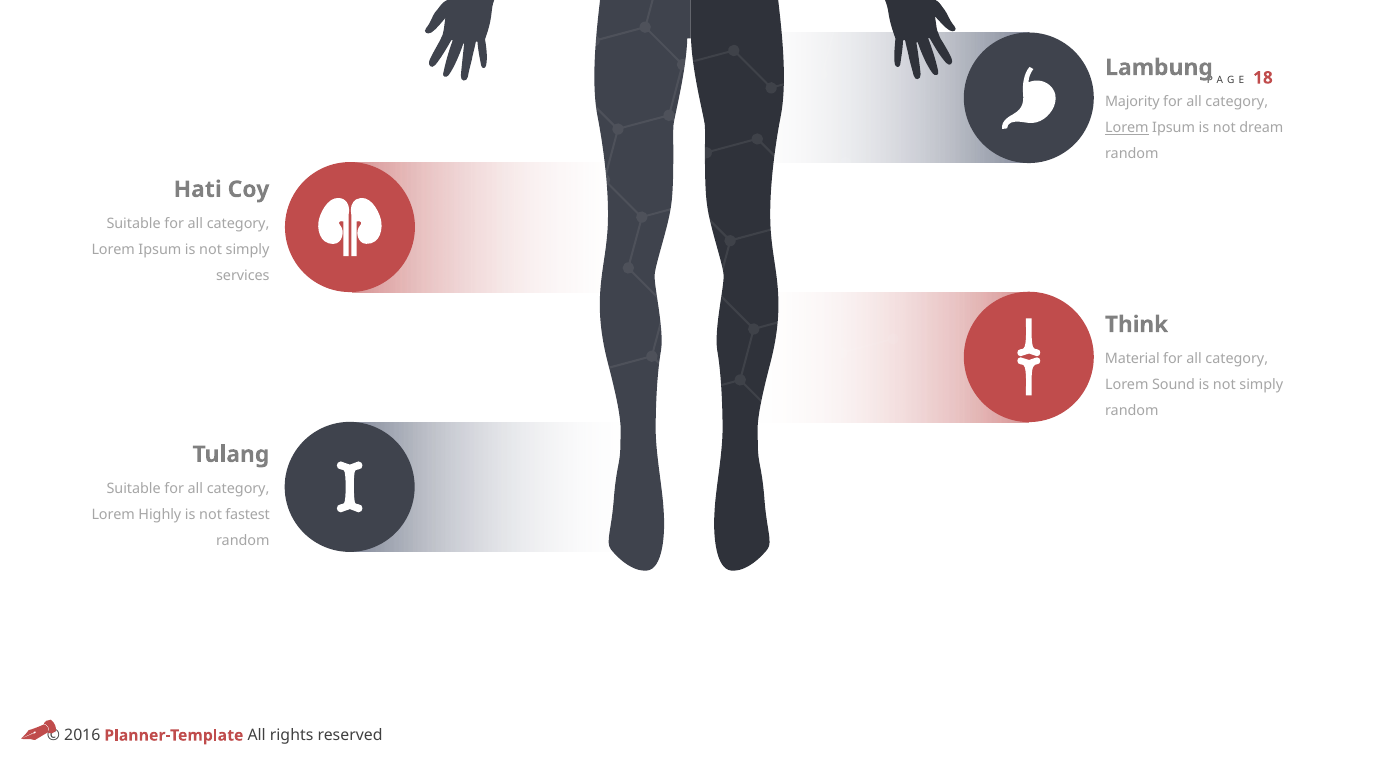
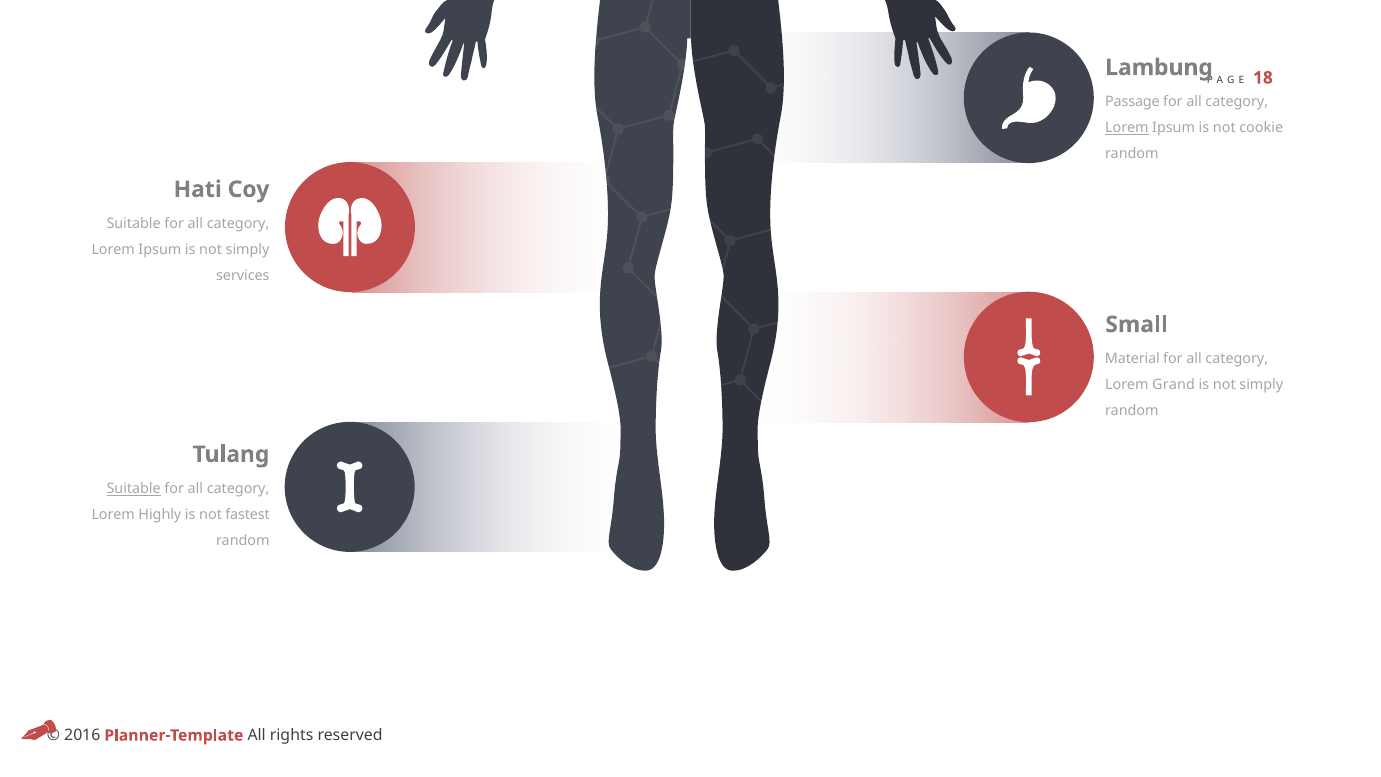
Majority: Majority -> Passage
dream: dream -> cookie
Think: Think -> Small
Sound: Sound -> Grand
Suitable at (134, 489) underline: none -> present
